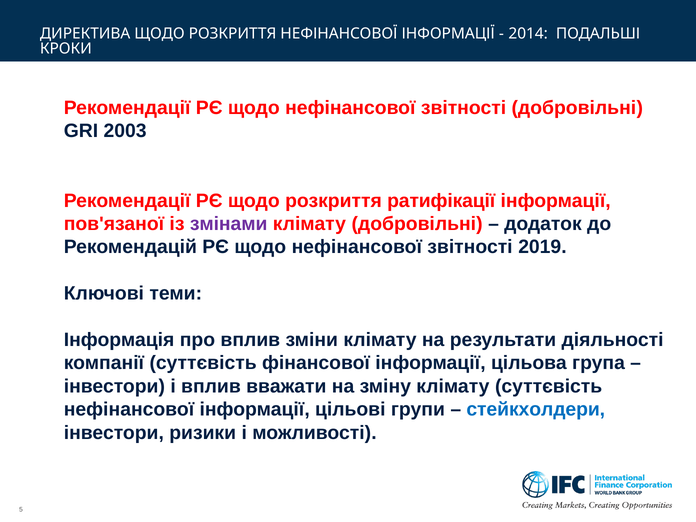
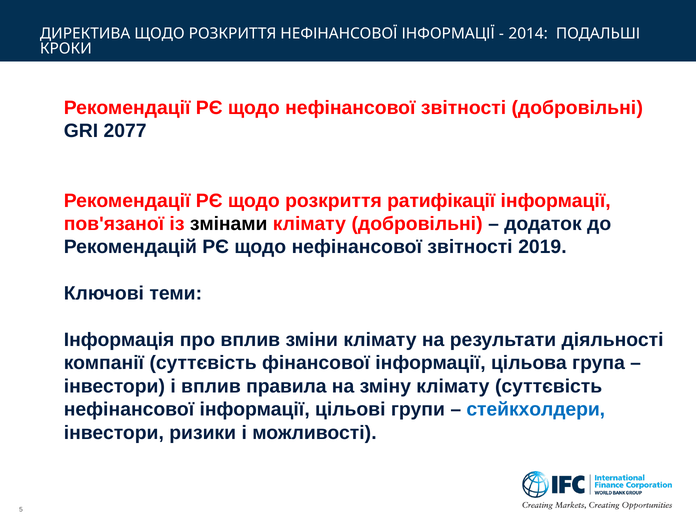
2003: 2003 -> 2077
змінами colour: purple -> black
вважати: вважати -> правила
